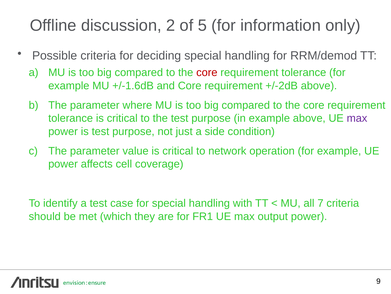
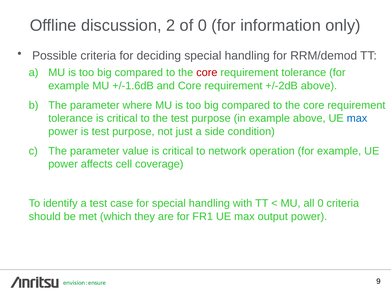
of 5: 5 -> 0
max at (357, 118) colour: purple -> blue
all 7: 7 -> 0
